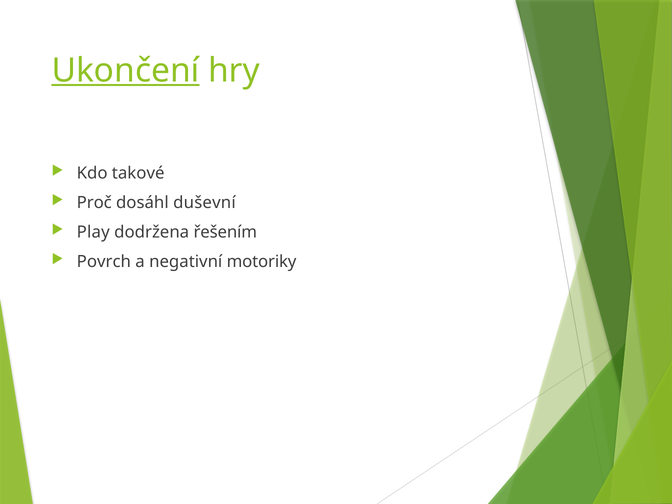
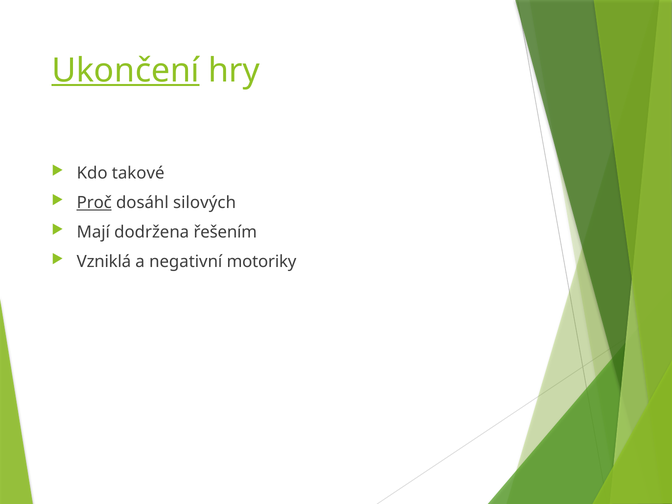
Proč underline: none -> present
duševní: duševní -> silových
Play: Play -> Mají
Povrch: Povrch -> Vzniklá
